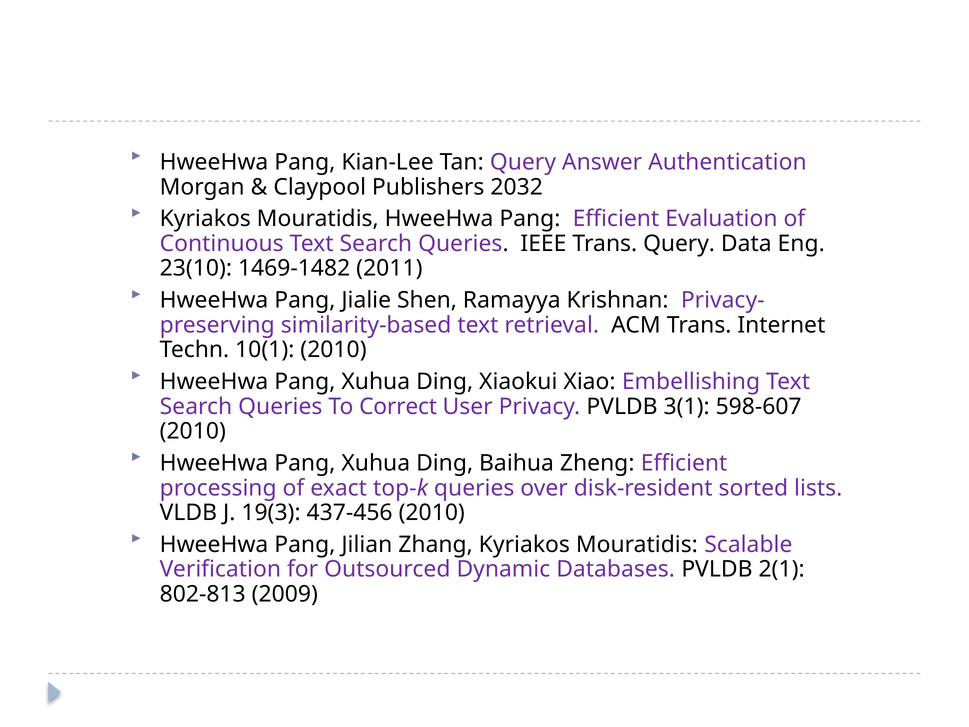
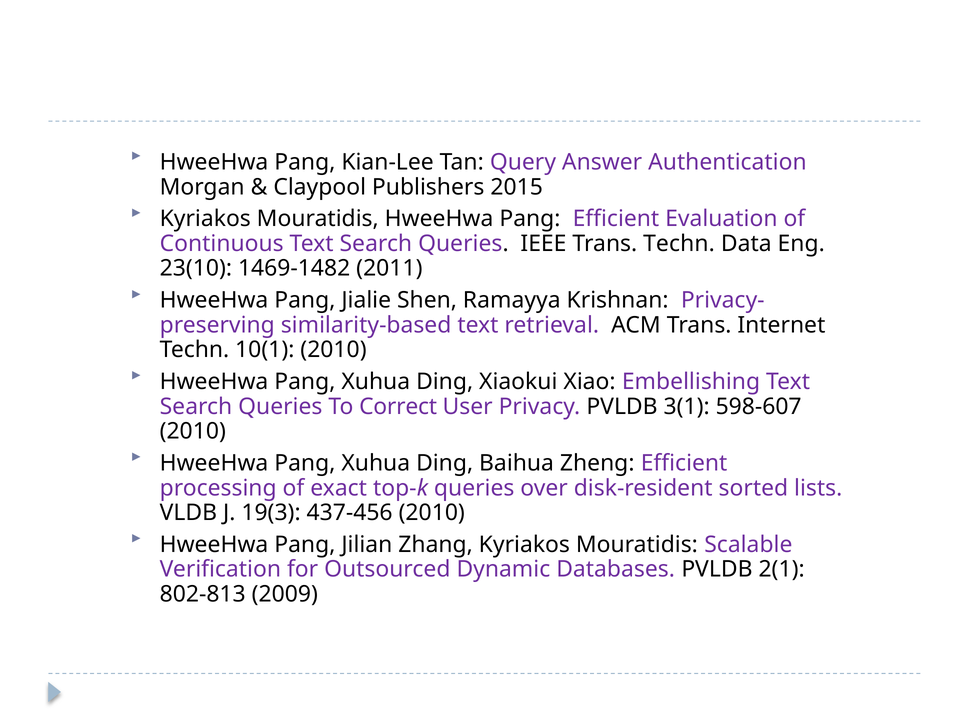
2032: 2032 -> 2015
Trans Query: Query -> Techn
